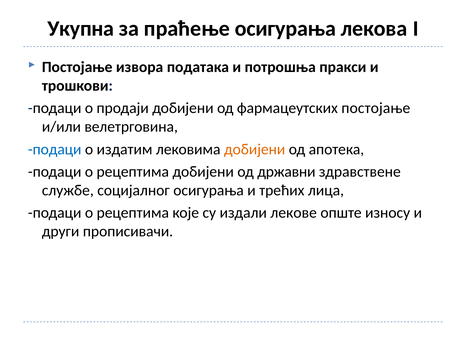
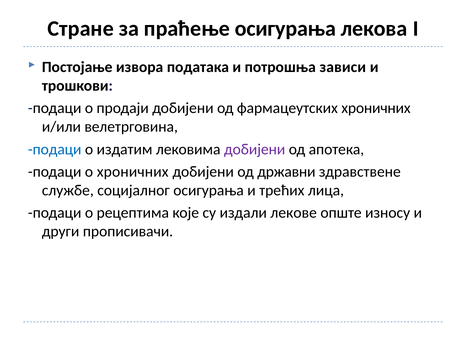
Укупна: Укупна -> Стране
пракси: пракси -> зависи
фармацеутских постојање: постојање -> хроничних
добијени at (255, 149) colour: orange -> purple
рецептима at (133, 172): рецептима -> хроничних
